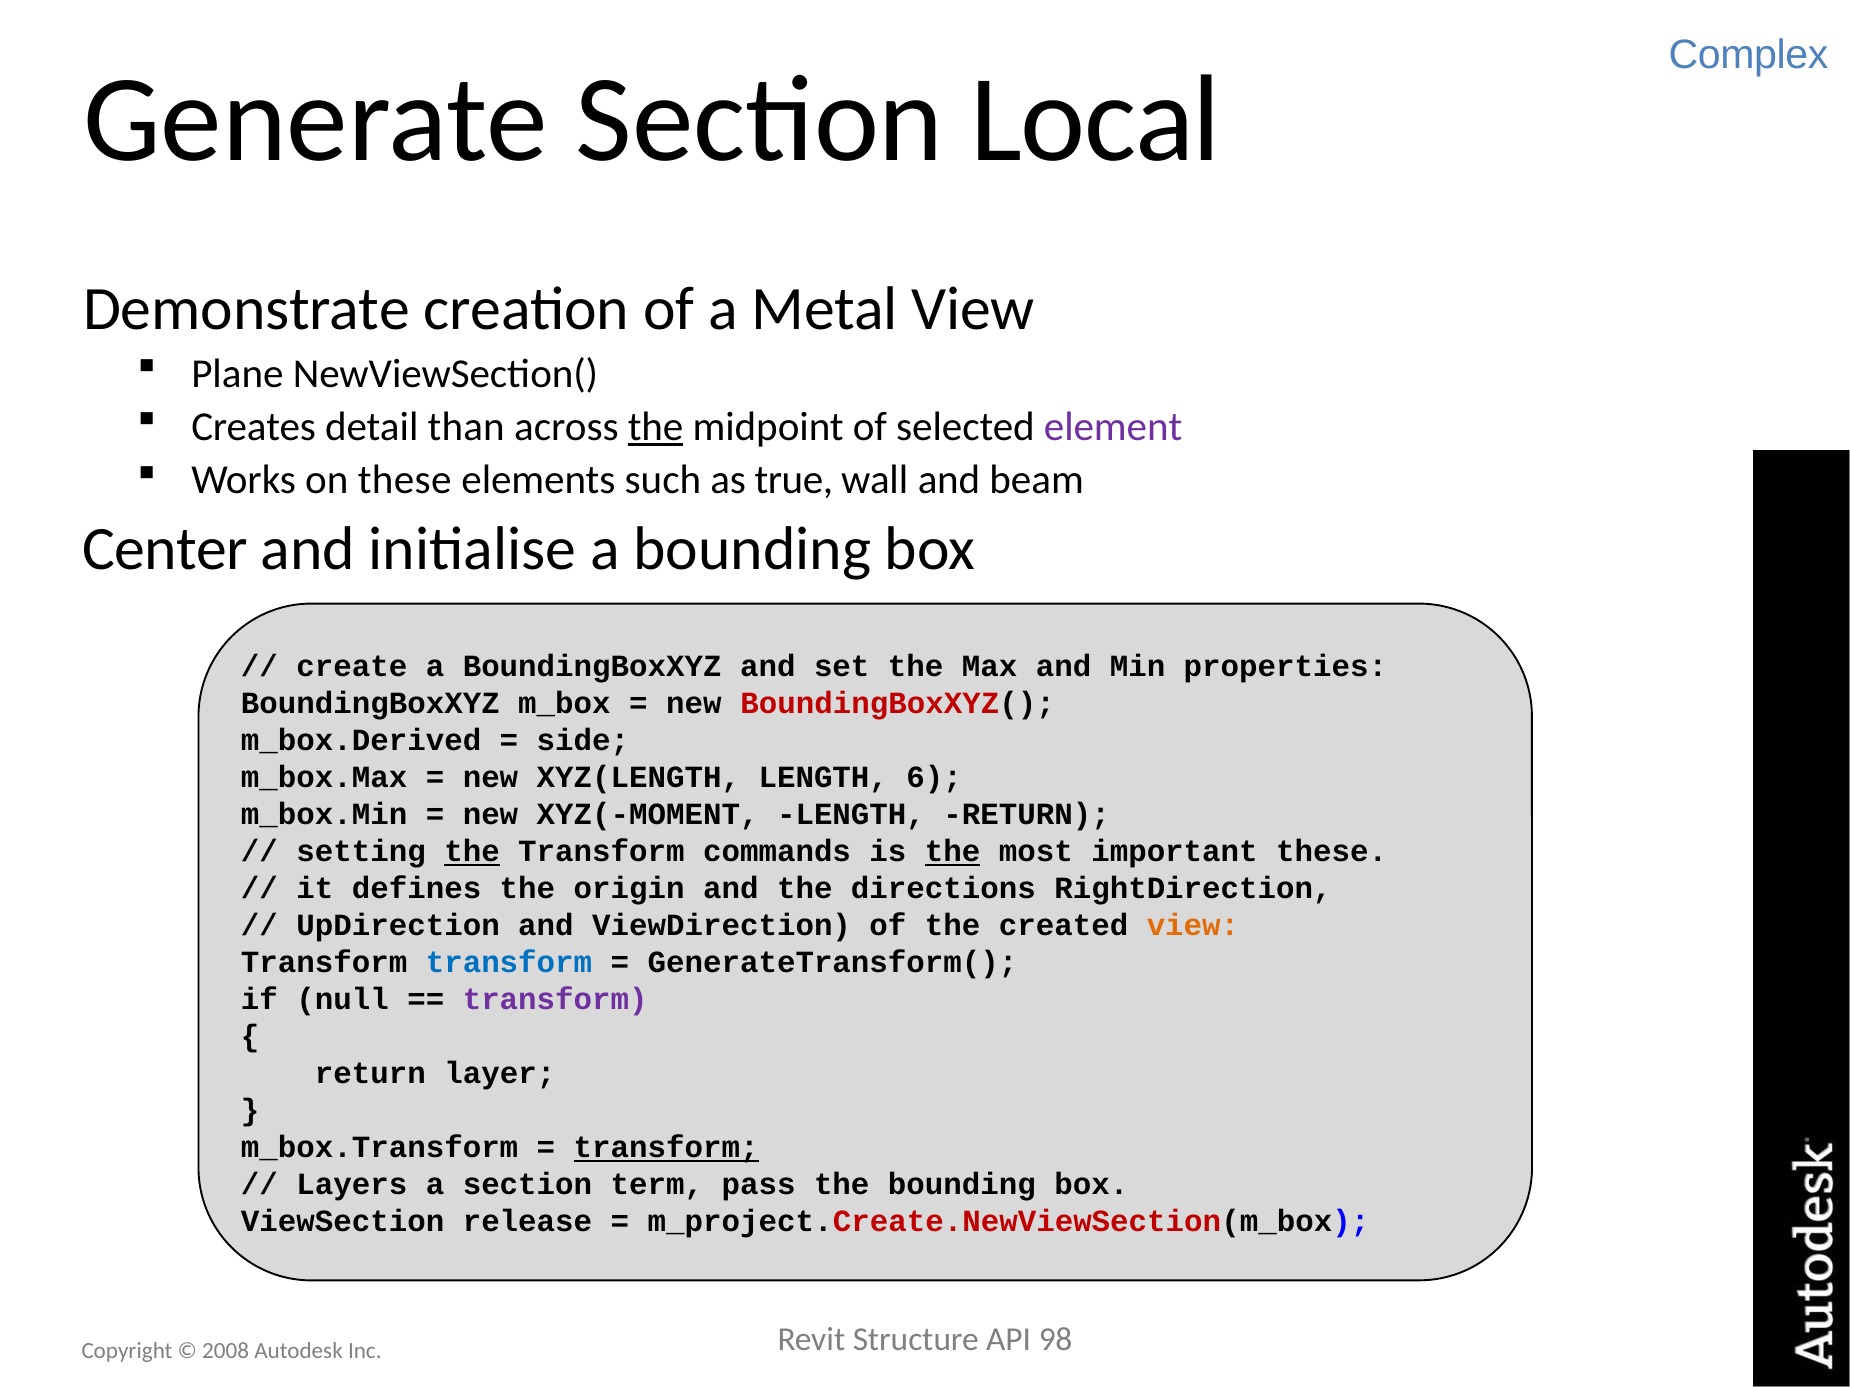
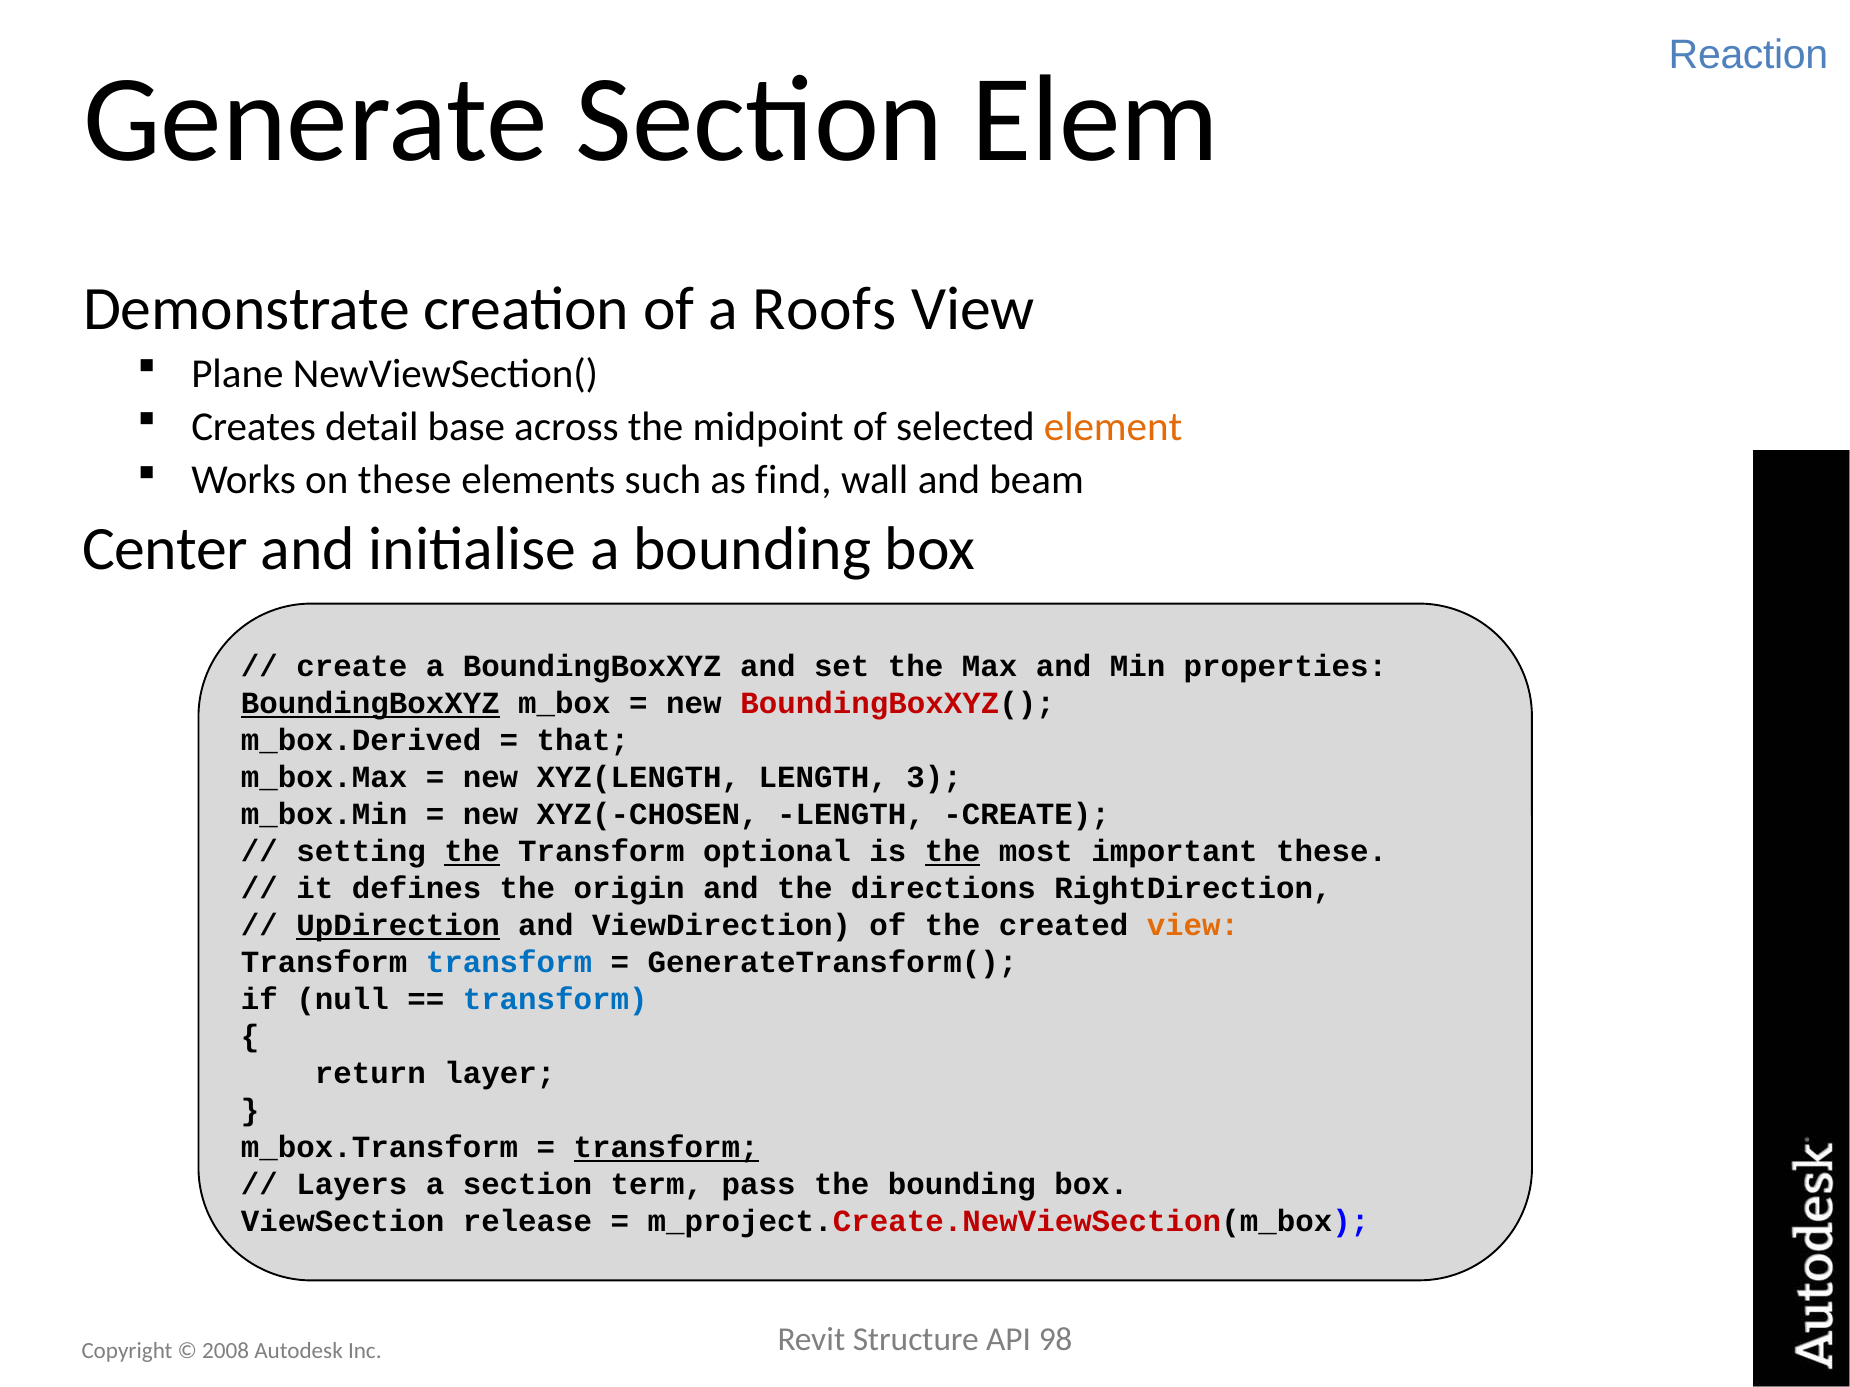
Complex: Complex -> Reaction
Local: Local -> Elem
Metal: Metal -> Roofs
than: than -> base
the at (656, 427) underline: present -> none
element colour: purple -> orange
true: true -> find
BoundingBoxXYZ at (370, 704) underline: none -> present
side: side -> that
6: 6 -> 3
XYZ(-MOMENT: XYZ(-MOMENT -> XYZ(-CHOSEN
LENGTH RETURN: RETURN -> CREATE
commands: commands -> optional
UpDirection underline: none -> present
transform at (555, 1000) colour: purple -> blue
